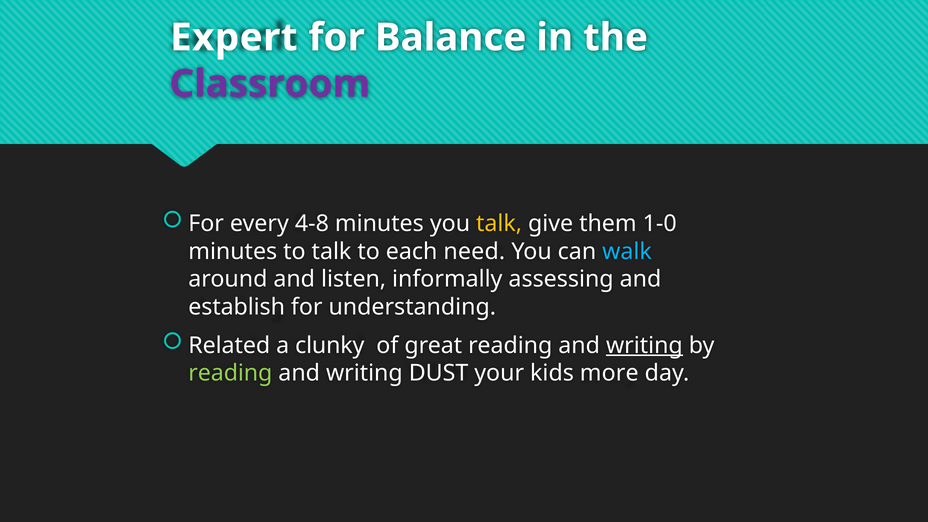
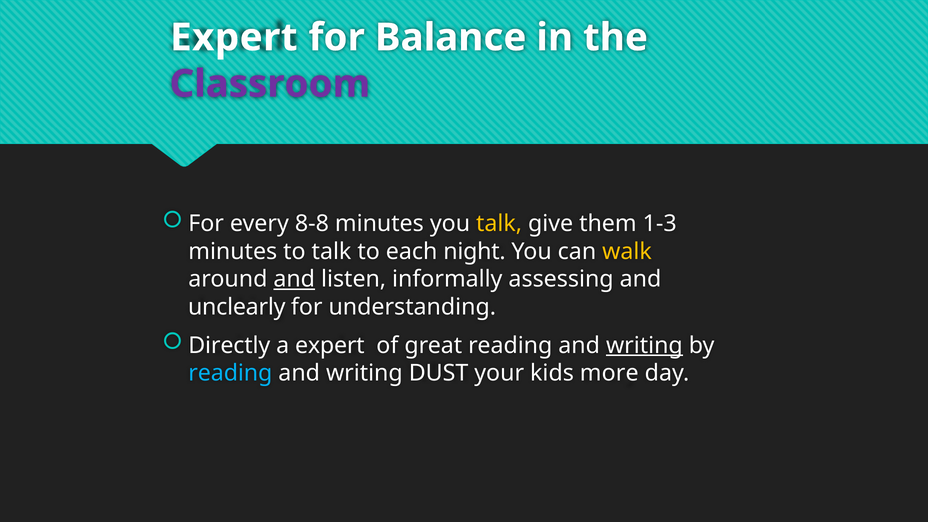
4-8: 4-8 -> 8-8
1-0: 1-0 -> 1-3
need: need -> night
walk colour: light blue -> yellow
and at (294, 279) underline: none -> present
establish: establish -> unclearly
Related: Related -> Directly
a clunky: clunky -> expert
reading at (230, 373) colour: light green -> light blue
